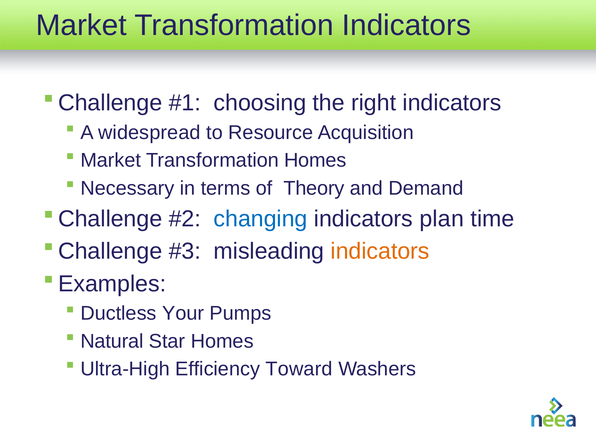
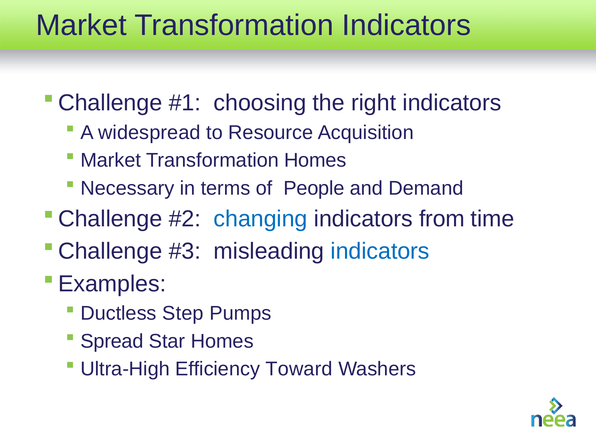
Theory: Theory -> People
plan: plan -> from
indicators at (380, 251) colour: orange -> blue
Your: Your -> Step
Natural: Natural -> Spread
